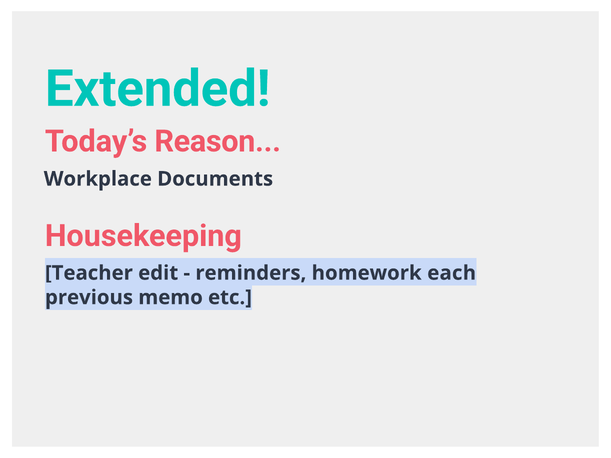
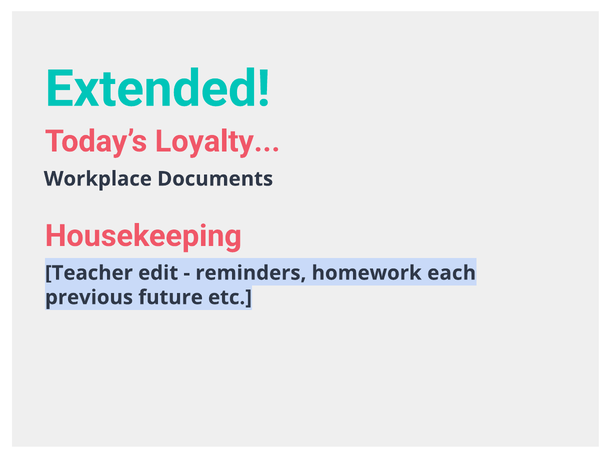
Reason: Reason -> Loyalty
memo: memo -> future
